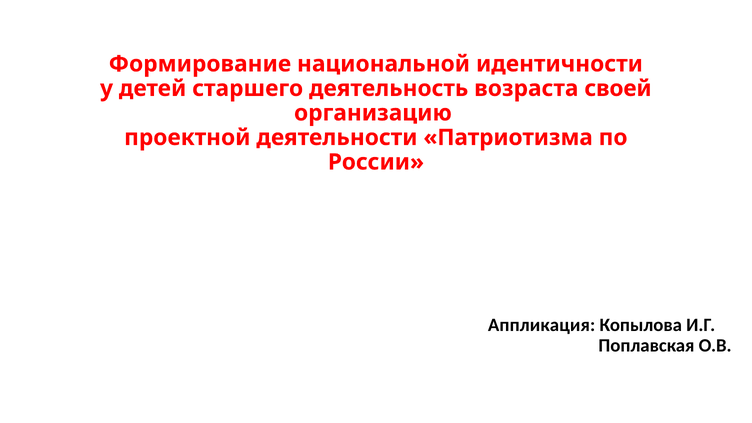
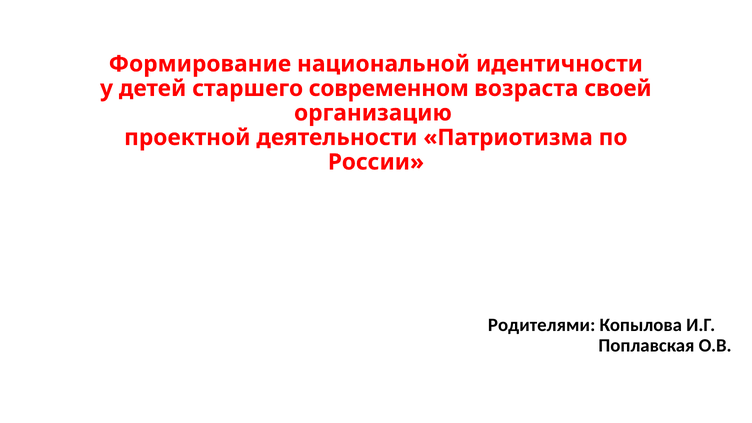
деятельность: деятельность -> современном
Аппликация: Аппликация -> Родителями
